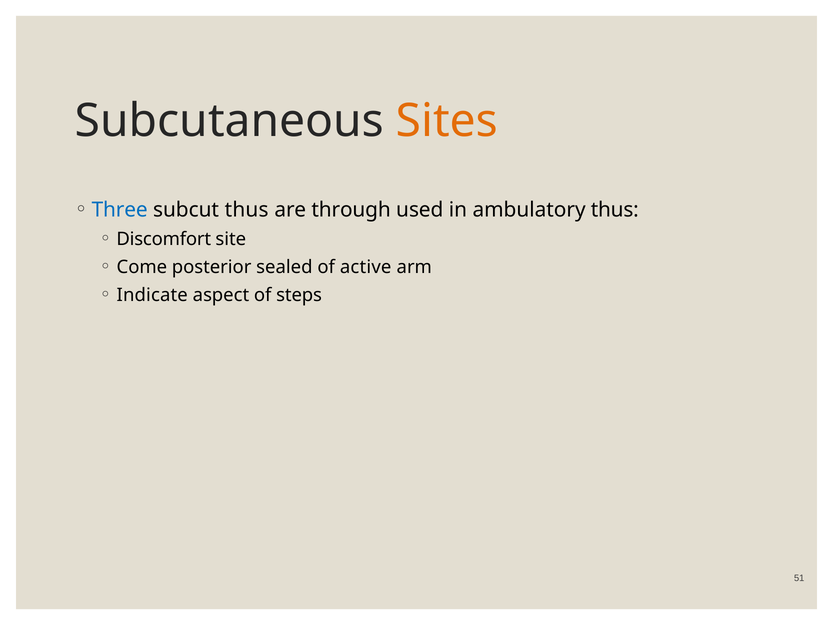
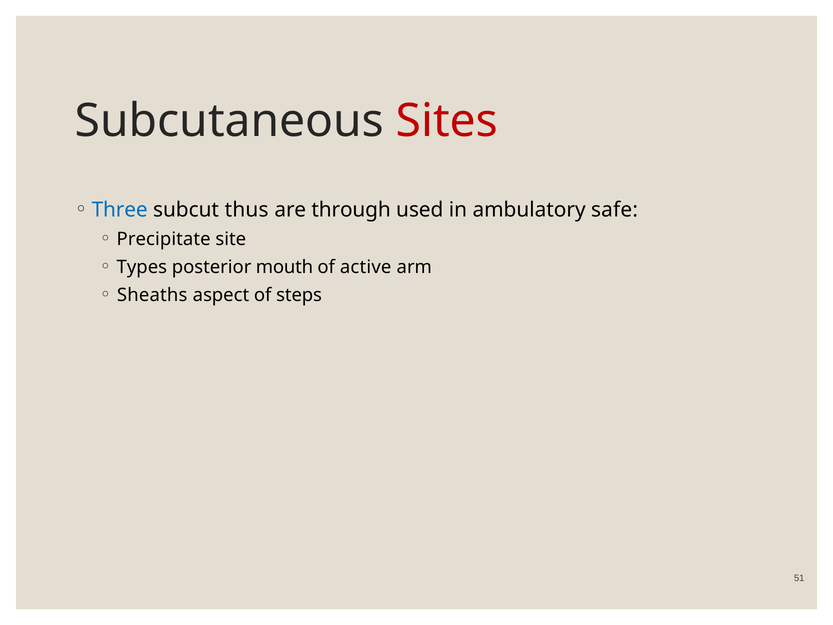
Sites colour: orange -> red
ambulatory thus: thus -> safe
Discomfort: Discomfort -> Precipitate
Come: Come -> Types
sealed: sealed -> mouth
Indicate: Indicate -> Sheaths
